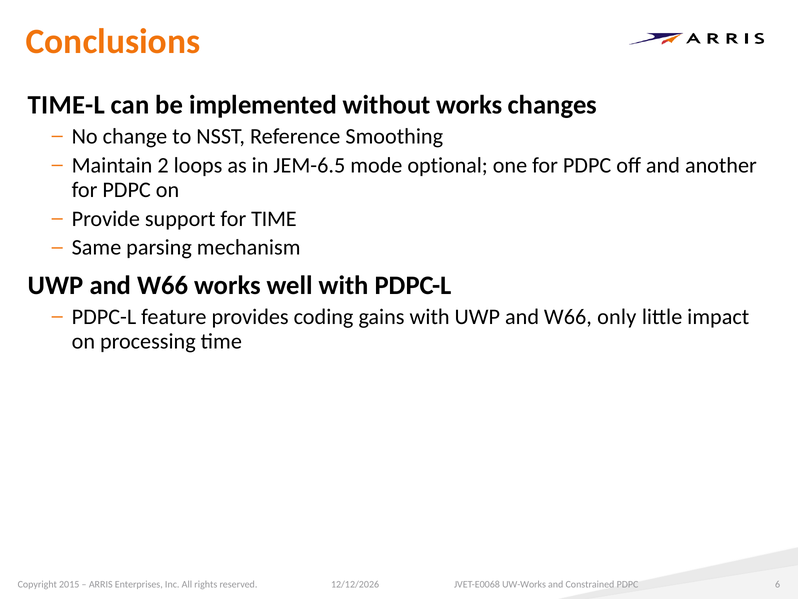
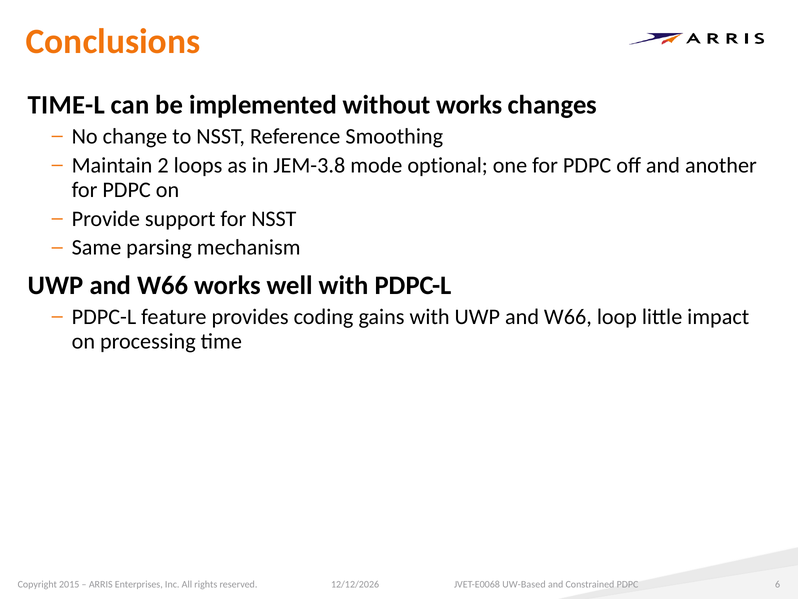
JEM-6.5: JEM-6.5 -> JEM-3.8
for TIME: TIME -> NSST
only: only -> loop
UW-Works: UW-Works -> UW-Based
